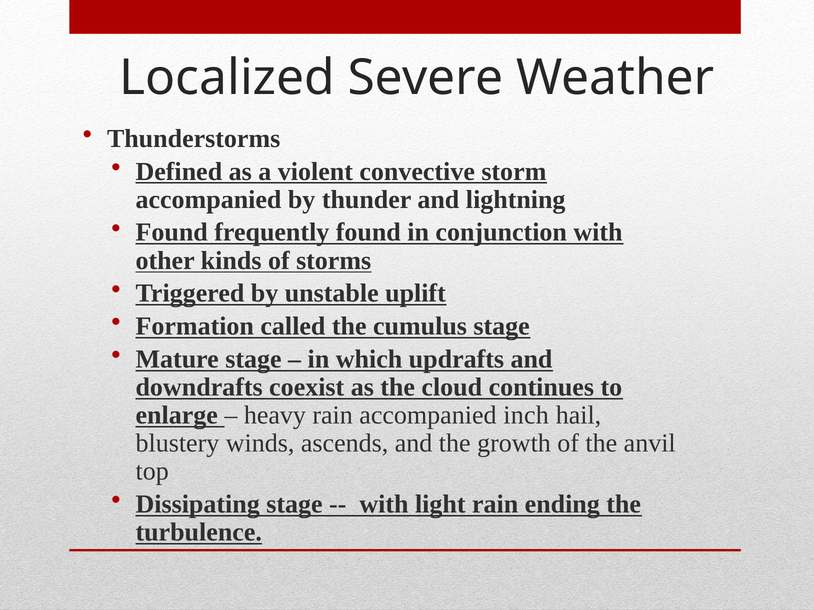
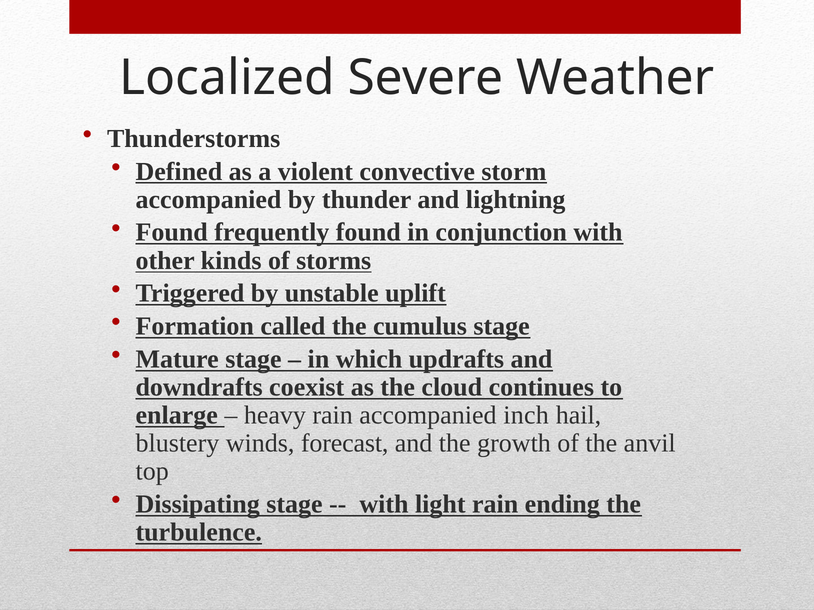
ascends: ascends -> forecast
